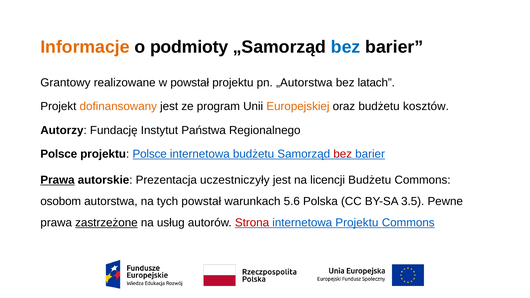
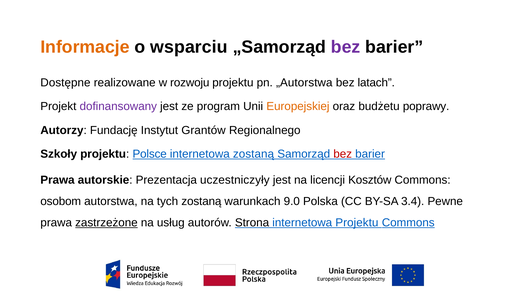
podmioty: podmioty -> wsparciu
bez at (346, 47) colour: blue -> purple
Grantowy: Grantowy -> Dostępne
w powstał: powstał -> rozwoju
dofinansowany colour: orange -> purple
kosztów: kosztów -> poprawy
Państwa: Państwa -> Grantów
Polsce at (59, 154): Polsce -> Szkoły
internetowa budżetu: budżetu -> zostaną
Prawa at (57, 180) underline: present -> none
licencji Budżetu: Budżetu -> Kosztów
tych powstał: powstał -> zostaną
5.6: 5.6 -> 9.0
3.5: 3.5 -> 3.4
Strona colour: red -> black
